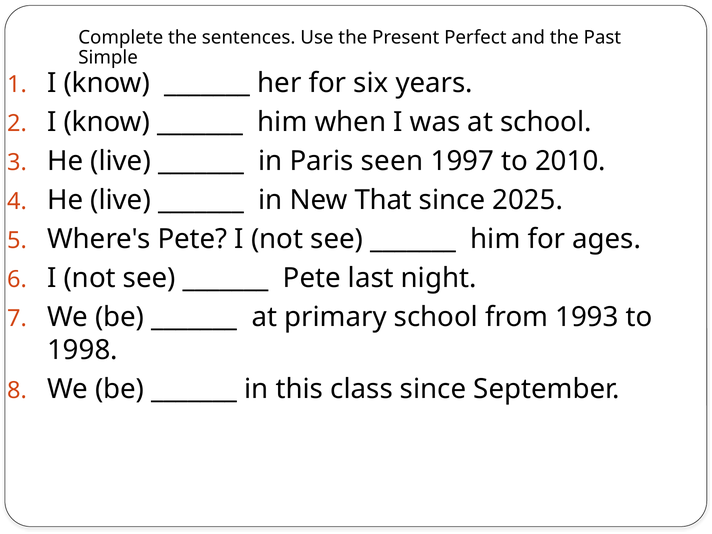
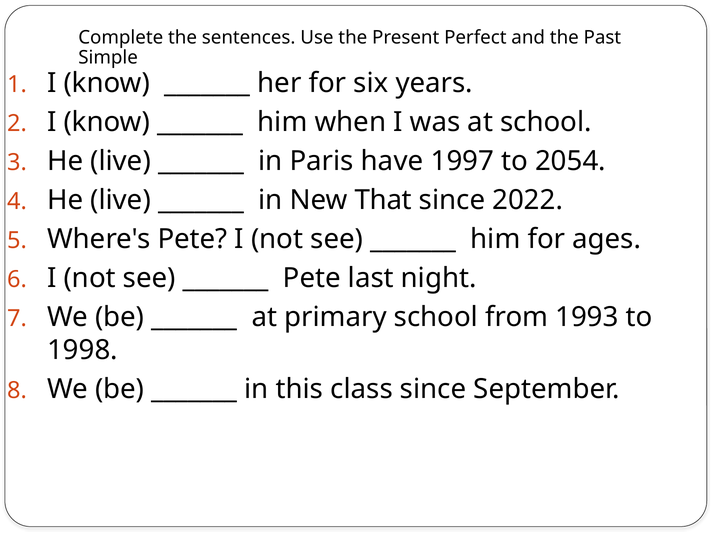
seen: seen -> have
2010: 2010 -> 2054
2025: 2025 -> 2022
